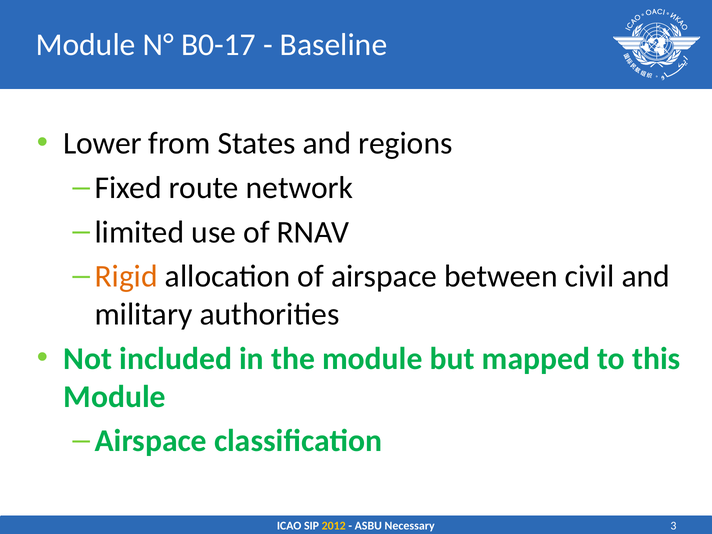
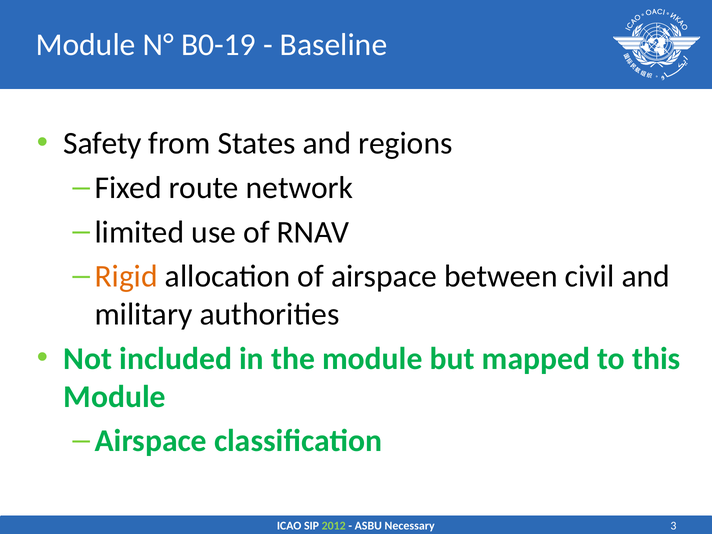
B0-17: B0-17 -> B0-19
Lower: Lower -> Safety
2012 colour: yellow -> light green
